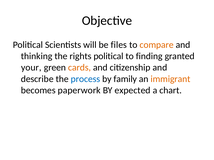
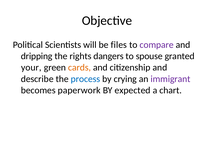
compare colour: orange -> purple
thinking: thinking -> dripping
rights political: political -> dangers
finding: finding -> spouse
family: family -> crying
immigrant colour: orange -> purple
